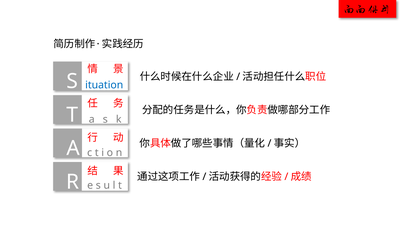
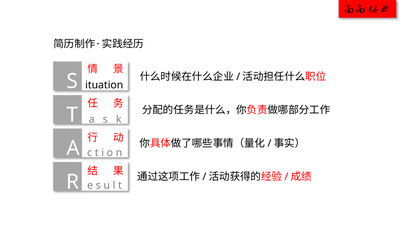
ituation colour: blue -> black
